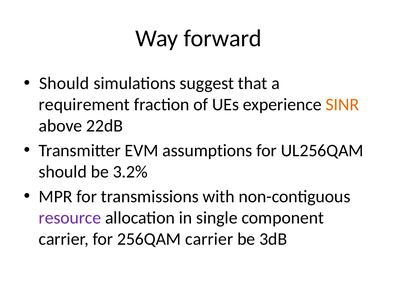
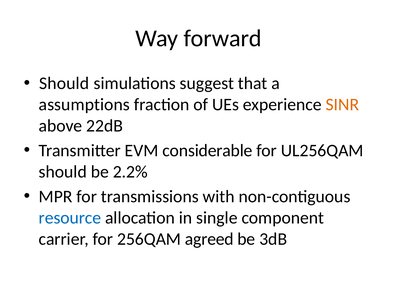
requirement: requirement -> assumptions
assumptions: assumptions -> considerable
3.2%: 3.2% -> 2.2%
resource colour: purple -> blue
256QAM carrier: carrier -> agreed
